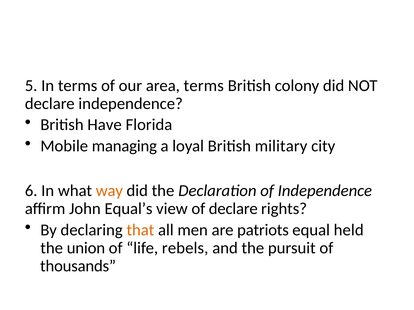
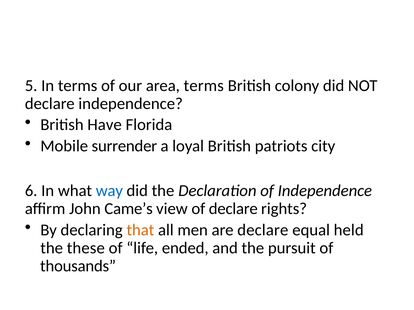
managing: managing -> surrender
military: military -> patriots
way colour: orange -> blue
Equal’s: Equal’s -> Came’s
are patriots: patriots -> declare
union: union -> these
rebels: rebels -> ended
